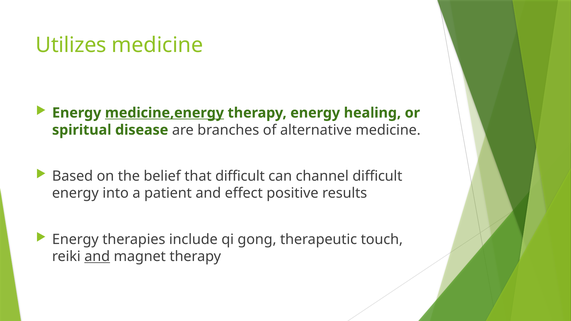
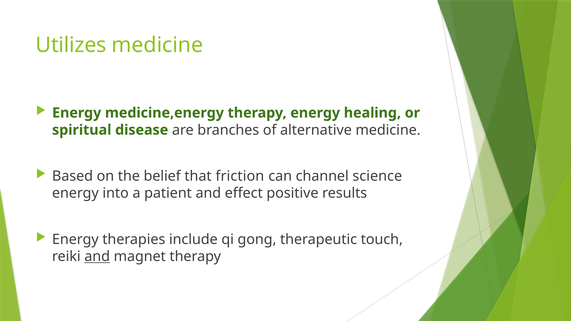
medicine,energy underline: present -> none
that difficult: difficult -> friction
channel difficult: difficult -> science
